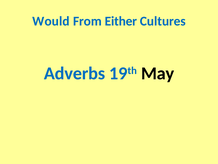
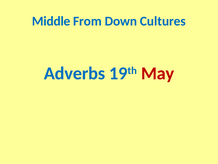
Would: Would -> Middle
Either: Either -> Down
May colour: black -> red
